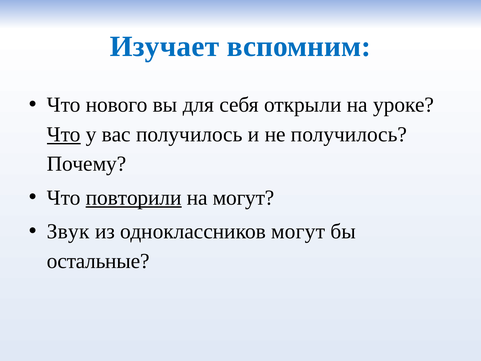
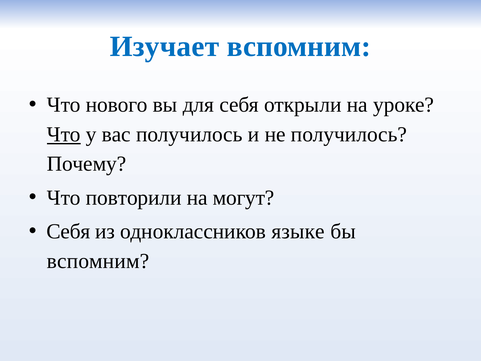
повторили underline: present -> none
Звук at (68, 231): Звук -> Себя
одноклассников могут: могут -> языке
остальные at (98, 261): остальные -> вспомним
